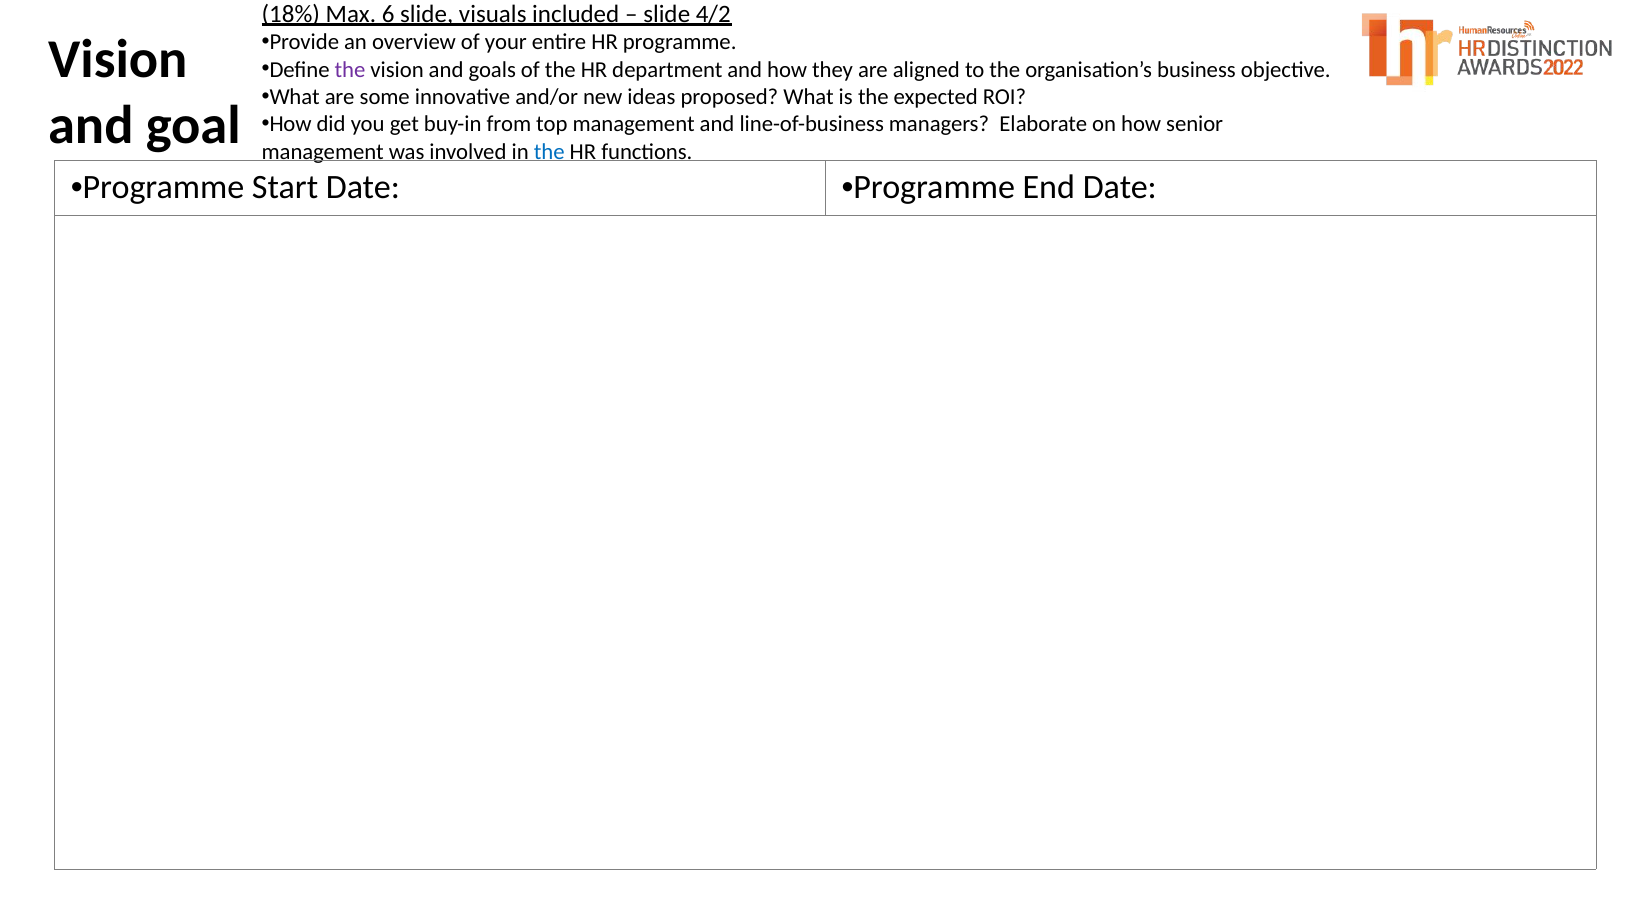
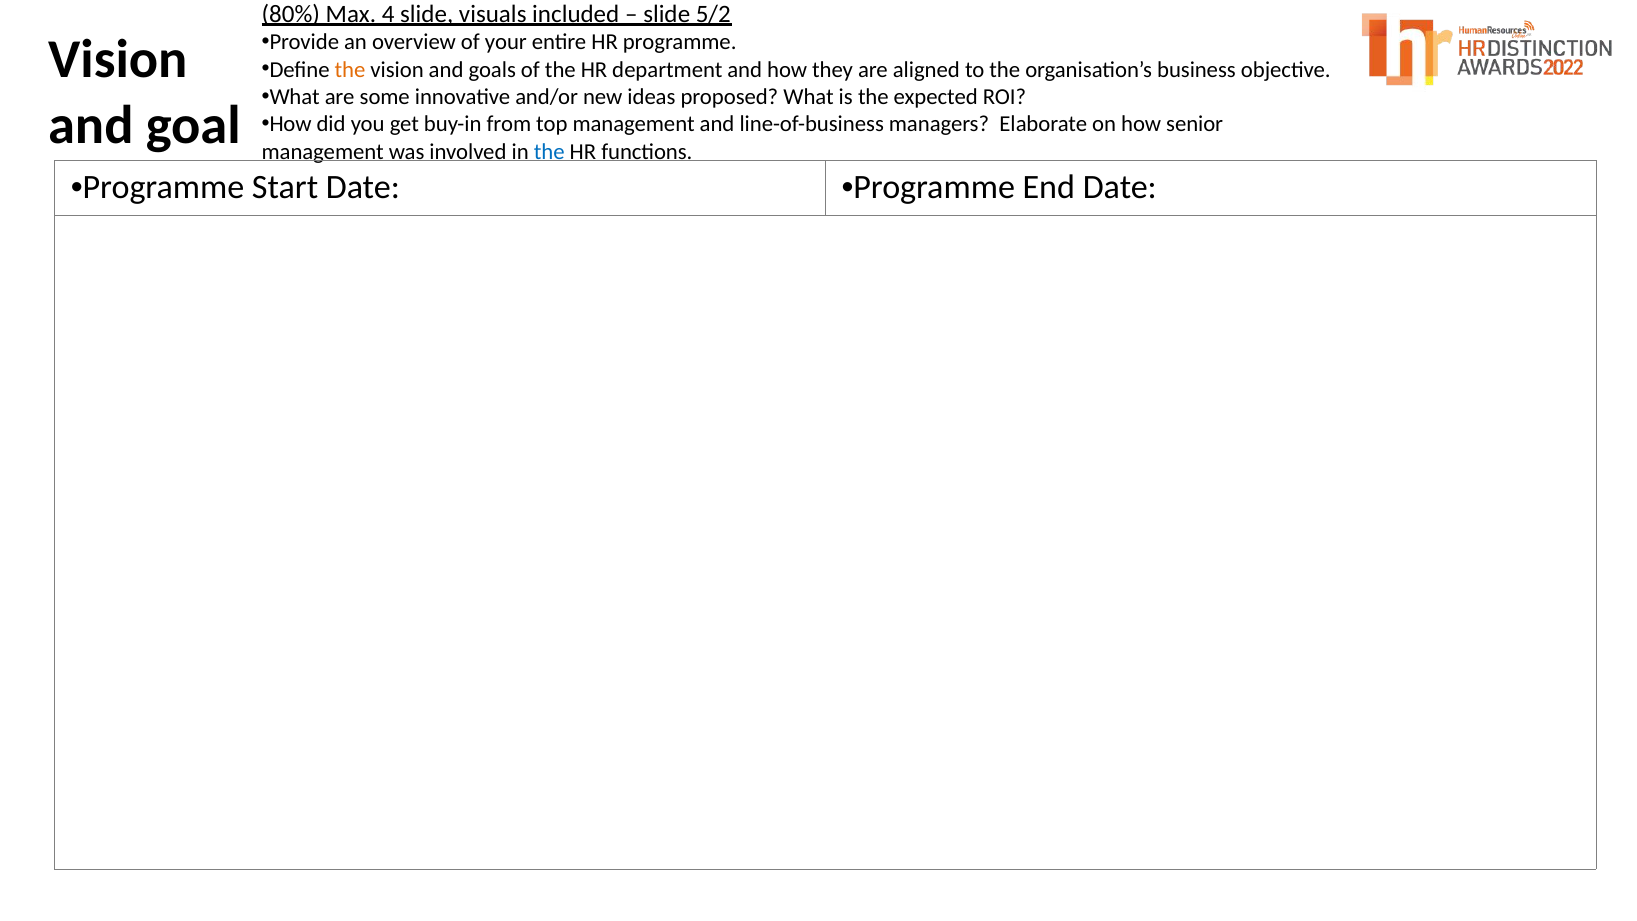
18%: 18% -> 80%
6: 6 -> 4
4/2: 4/2 -> 5/2
the at (350, 70) colour: purple -> orange
